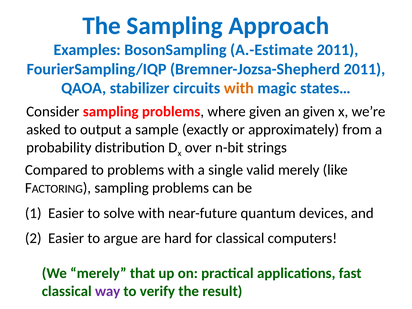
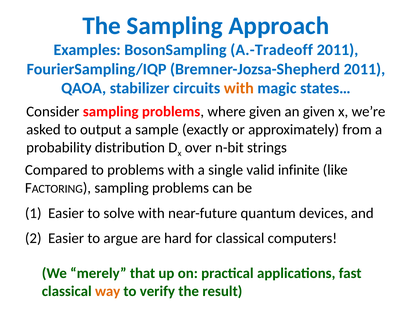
A.-Estimate: A.-Estimate -> A.-Tradeoff
valid merely: merely -> infinite
way colour: purple -> orange
